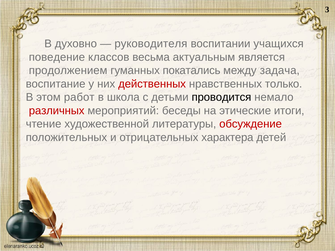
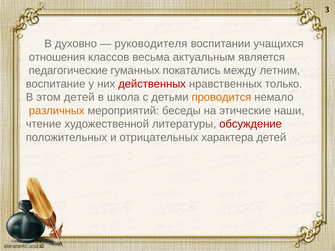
поведение: поведение -> отношения
продолжением: продолжением -> педагогические
задача: задача -> летним
этом работ: работ -> детей
проводится colour: black -> orange
различных colour: red -> orange
итоги: итоги -> наши
